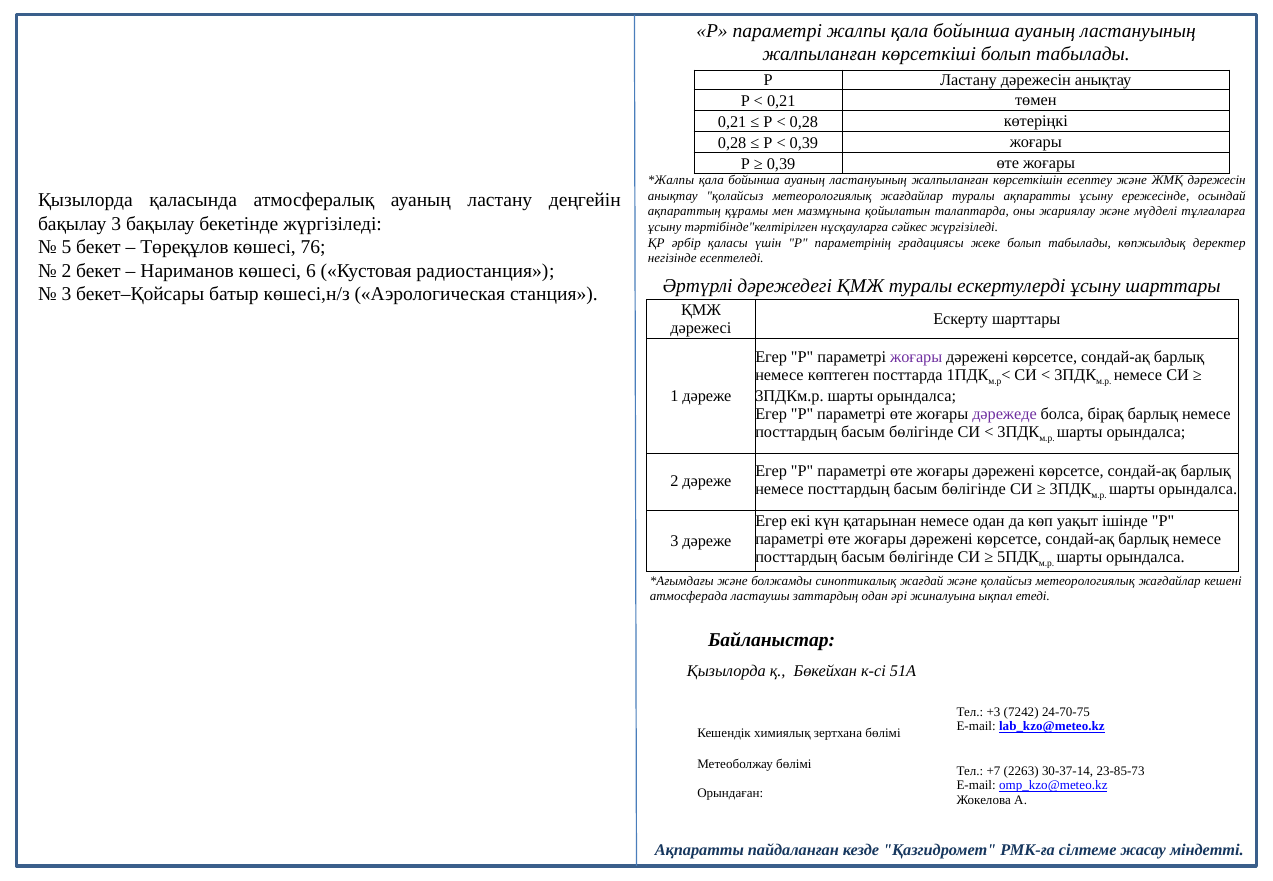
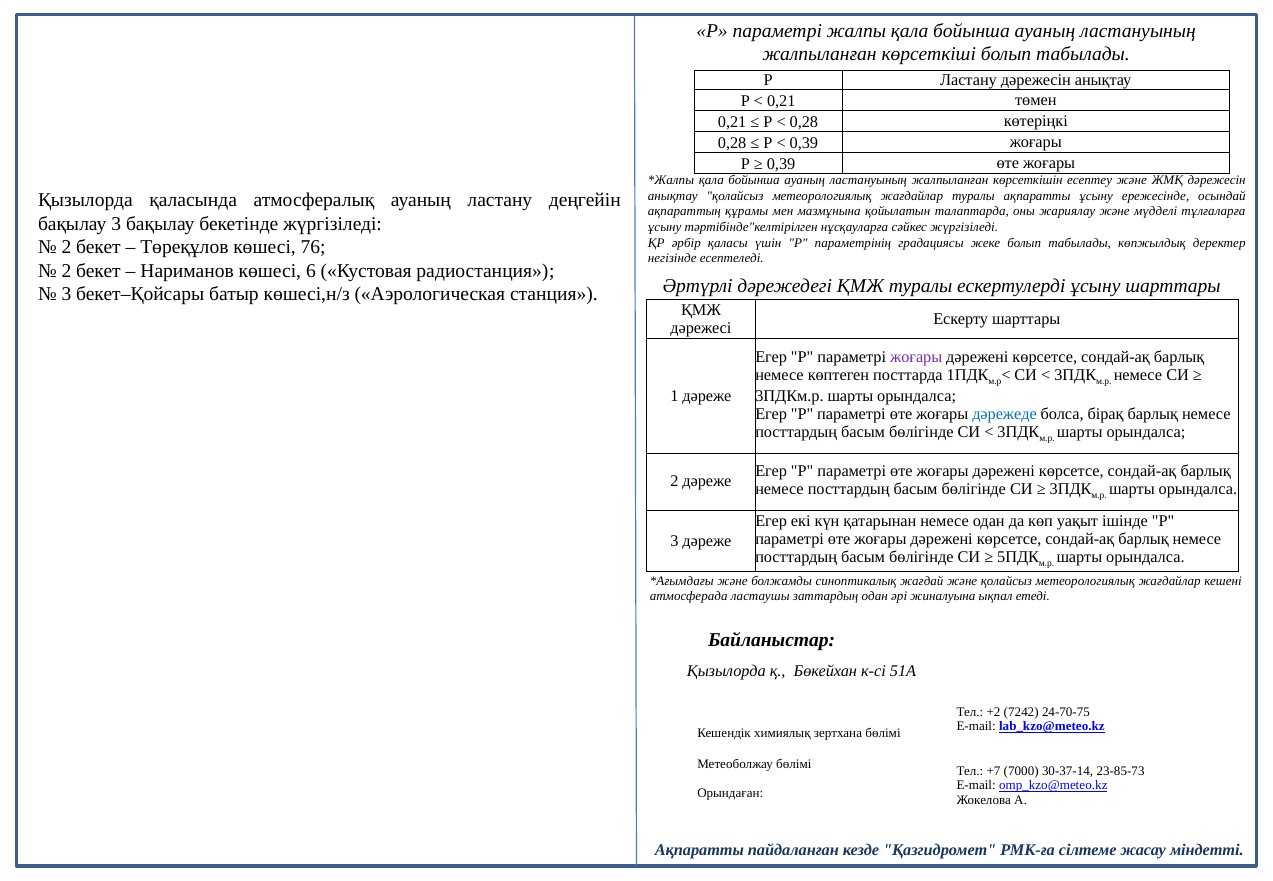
5 at (66, 247): 5 -> 2
дәрежеде colour: purple -> blue
+3: +3 -> +2
2263: 2263 -> 7000
